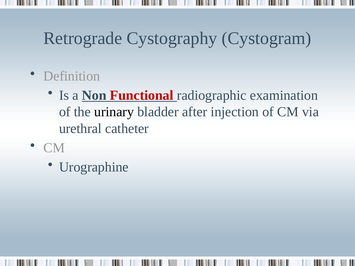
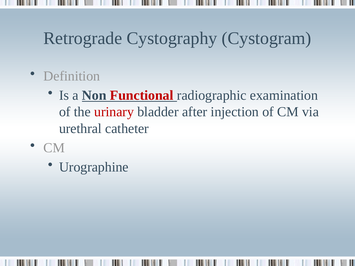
urinary colour: black -> red
